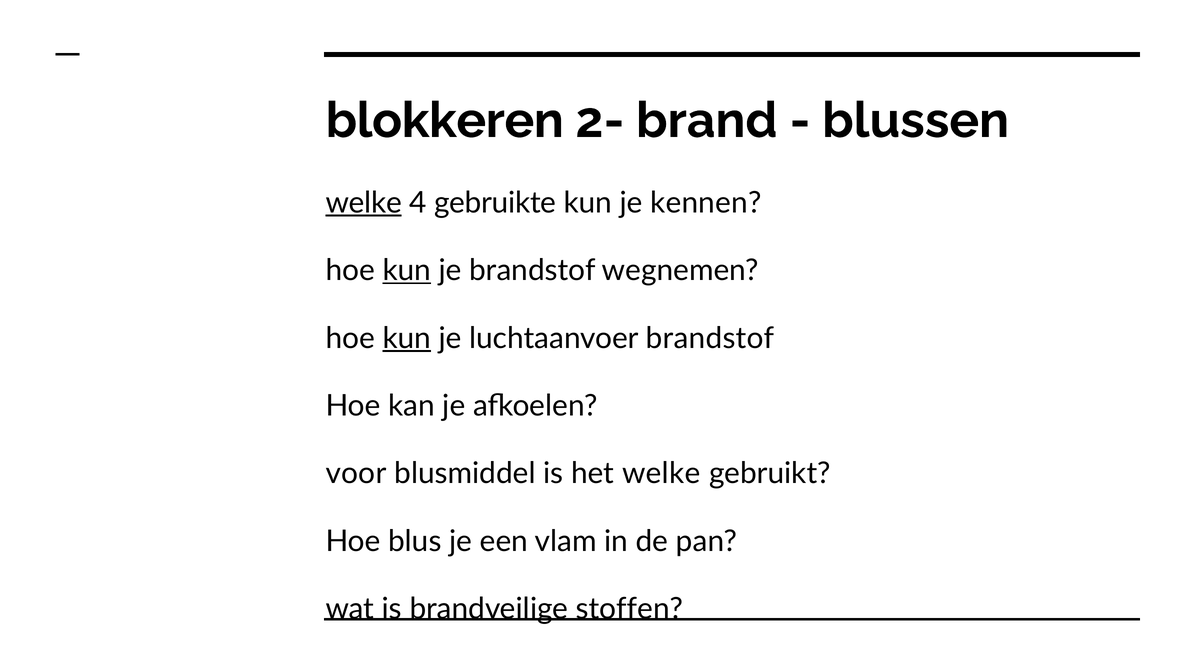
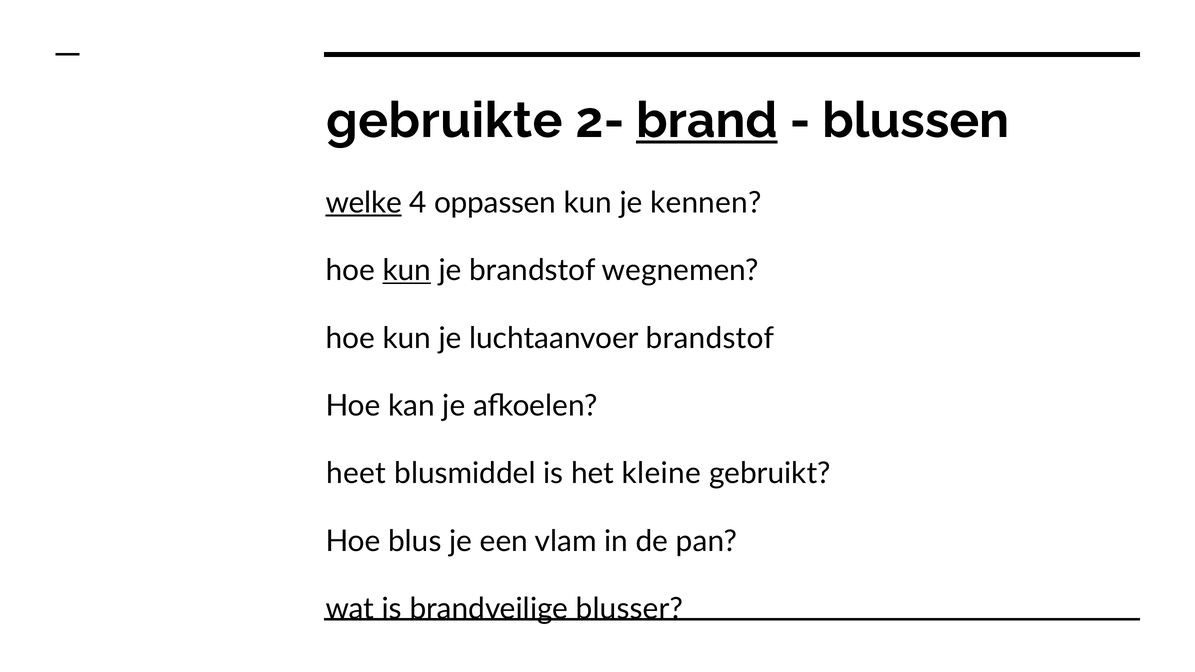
blokkeren: blokkeren -> gebruikte
brand underline: none -> present
gebruikte: gebruikte -> oppassen
kun at (407, 338) underline: present -> none
voor: voor -> heet
het welke: welke -> kleine
stoffen: stoffen -> blusser
